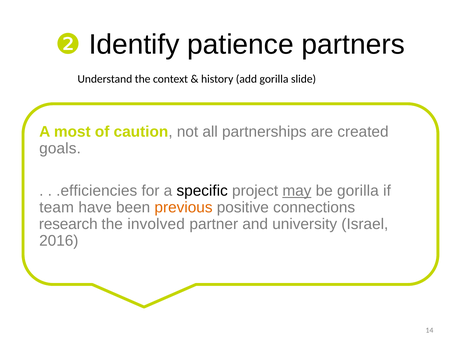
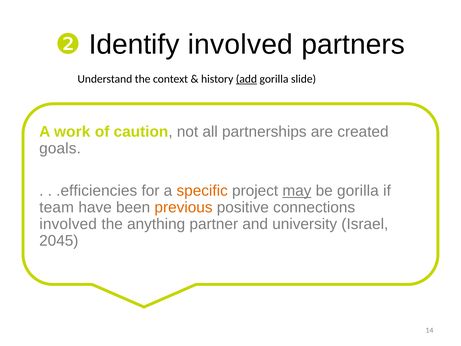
Identify patience: patience -> involved
add underline: none -> present
most: most -> work
specific colour: black -> orange
research at (68, 224): research -> involved
involved: involved -> anything
2016: 2016 -> 2045
